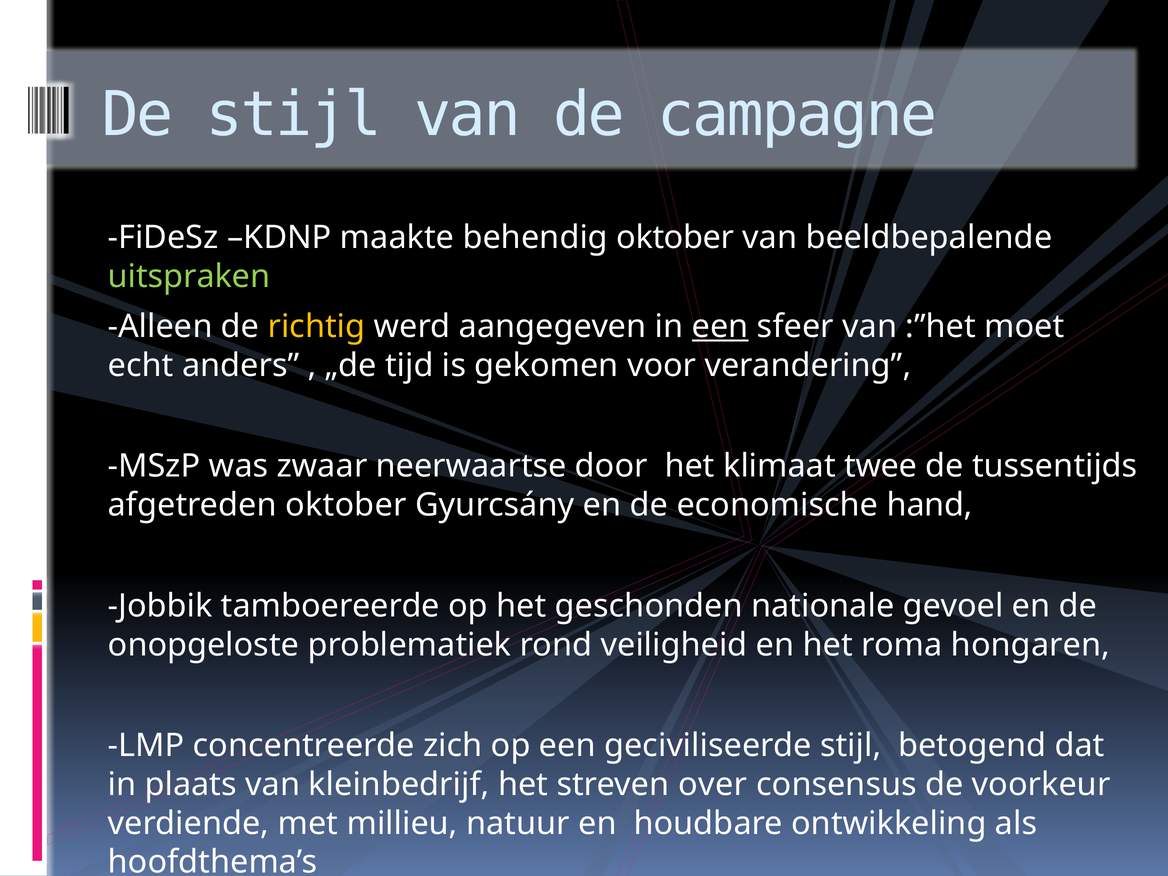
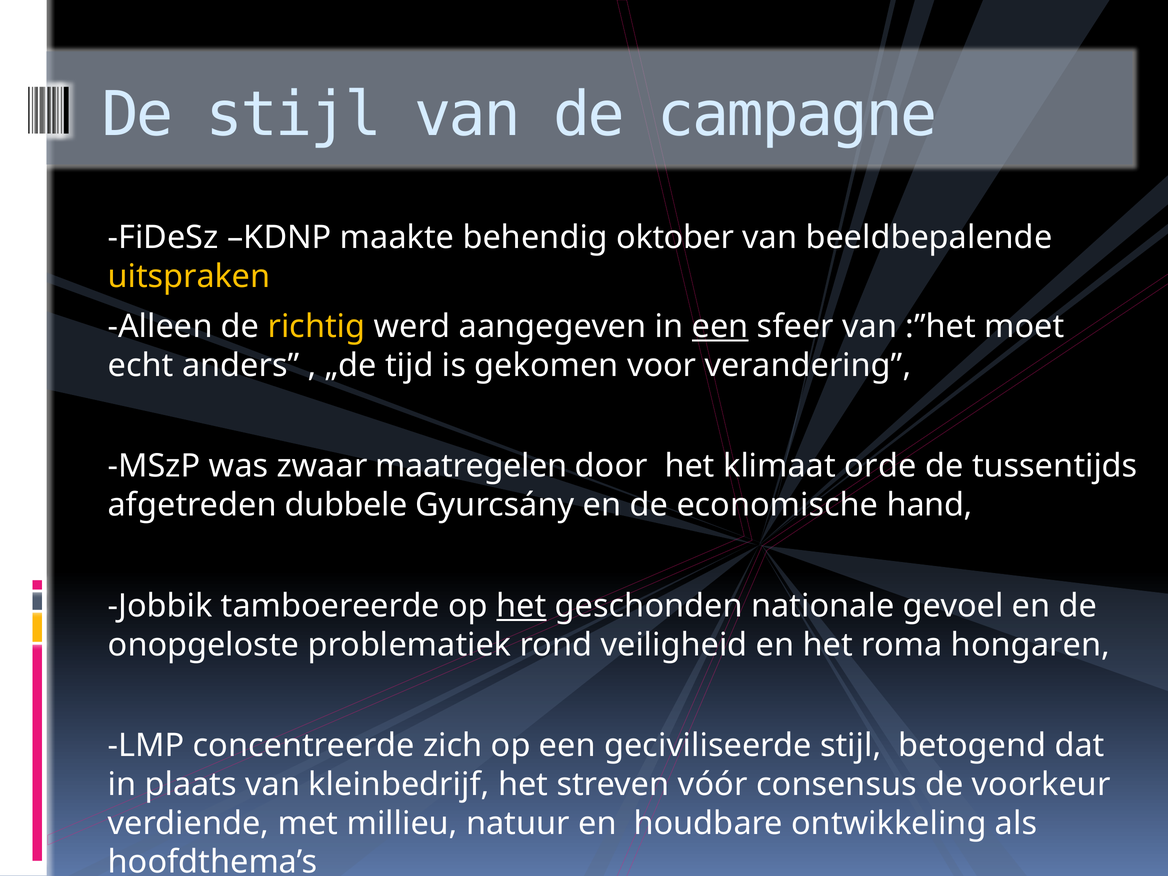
uitspraken colour: light green -> yellow
neerwaartse: neerwaartse -> maatregelen
twee: twee -> orde
afgetreden oktober: oktober -> dubbele
het at (521, 606) underline: none -> present
over: over -> vóór
